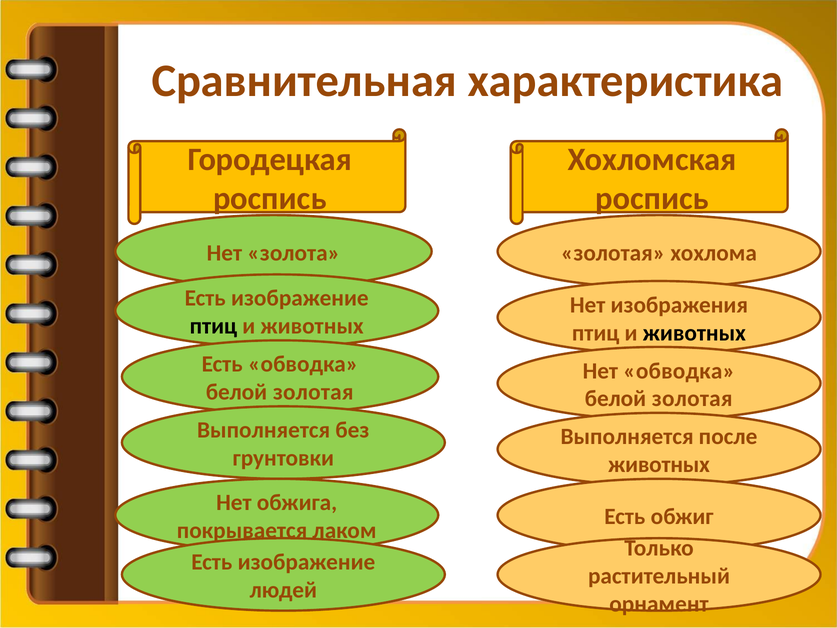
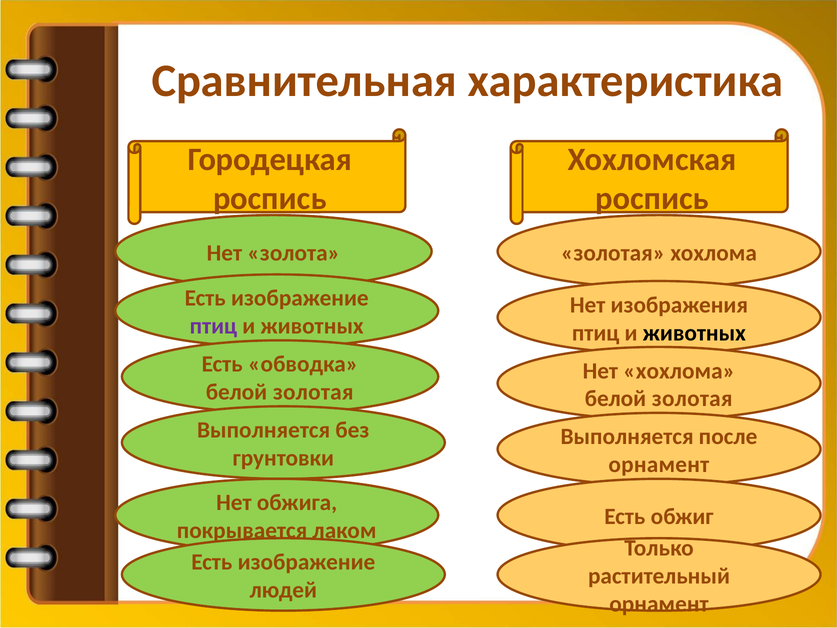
птиц at (213, 326) colour: black -> purple
Нет обводка: обводка -> хохлома
животных at (659, 465): животных -> орнамент
